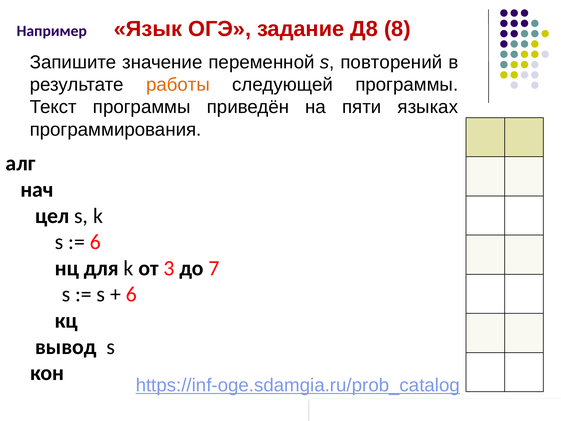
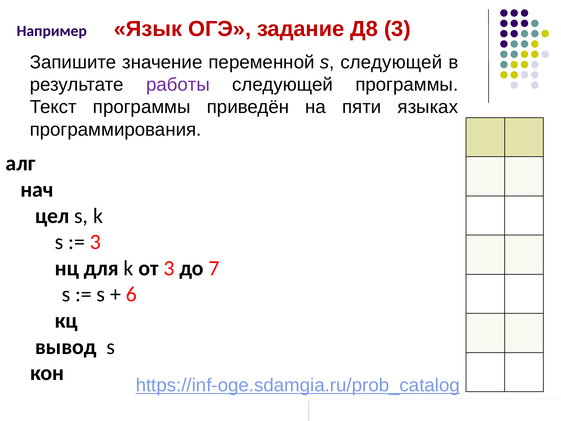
Д8 8: 8 -> 3
s повторений: повторений -> следующей
работы colour: orange -> purple
6 at (95, 242): 6 -> 3
